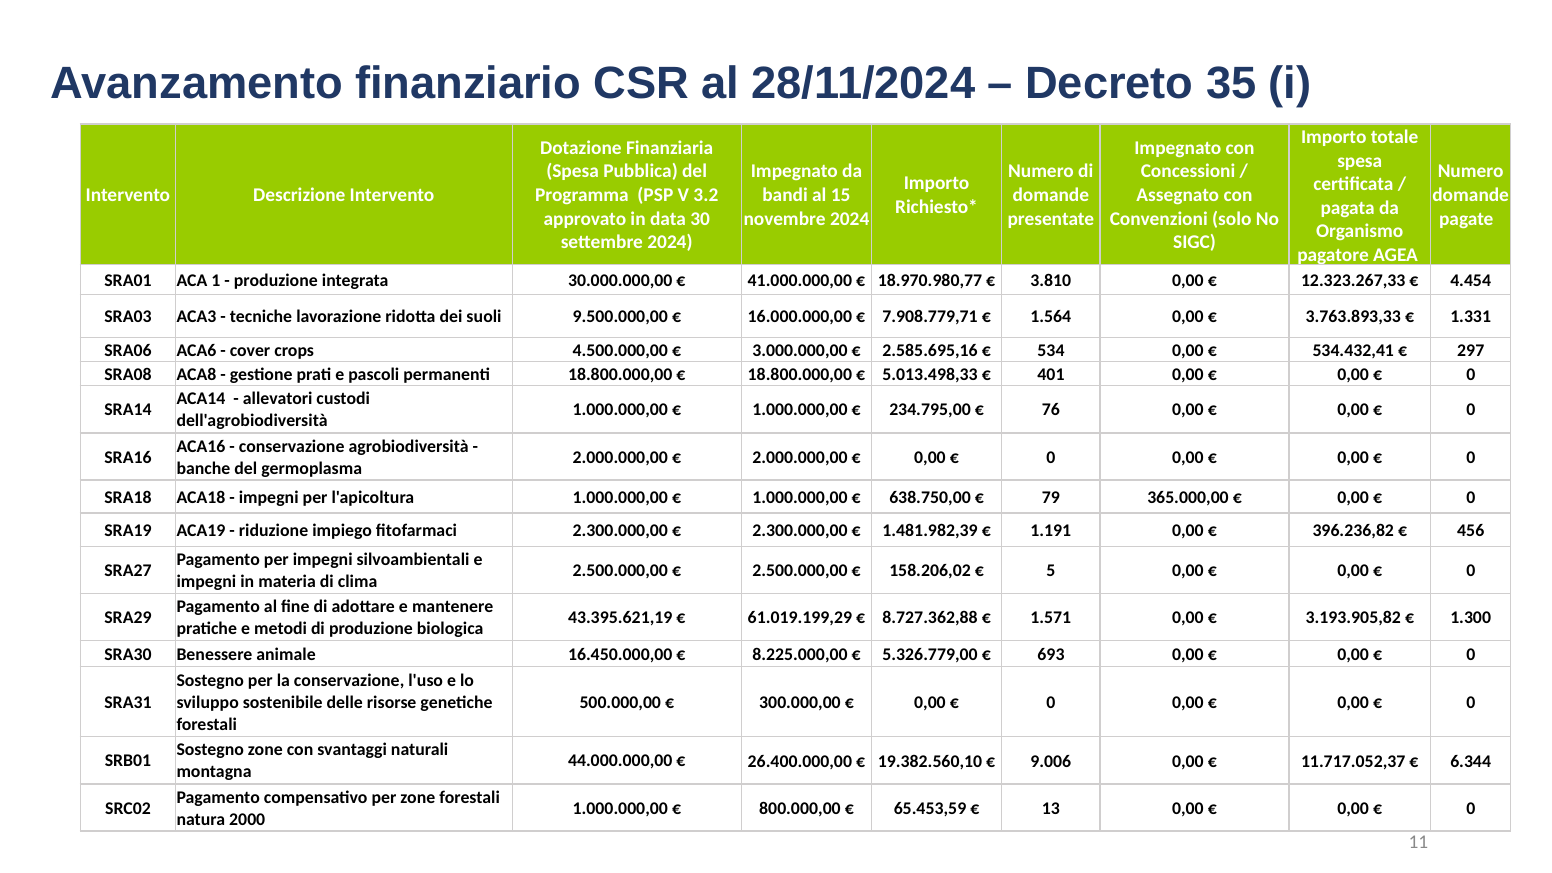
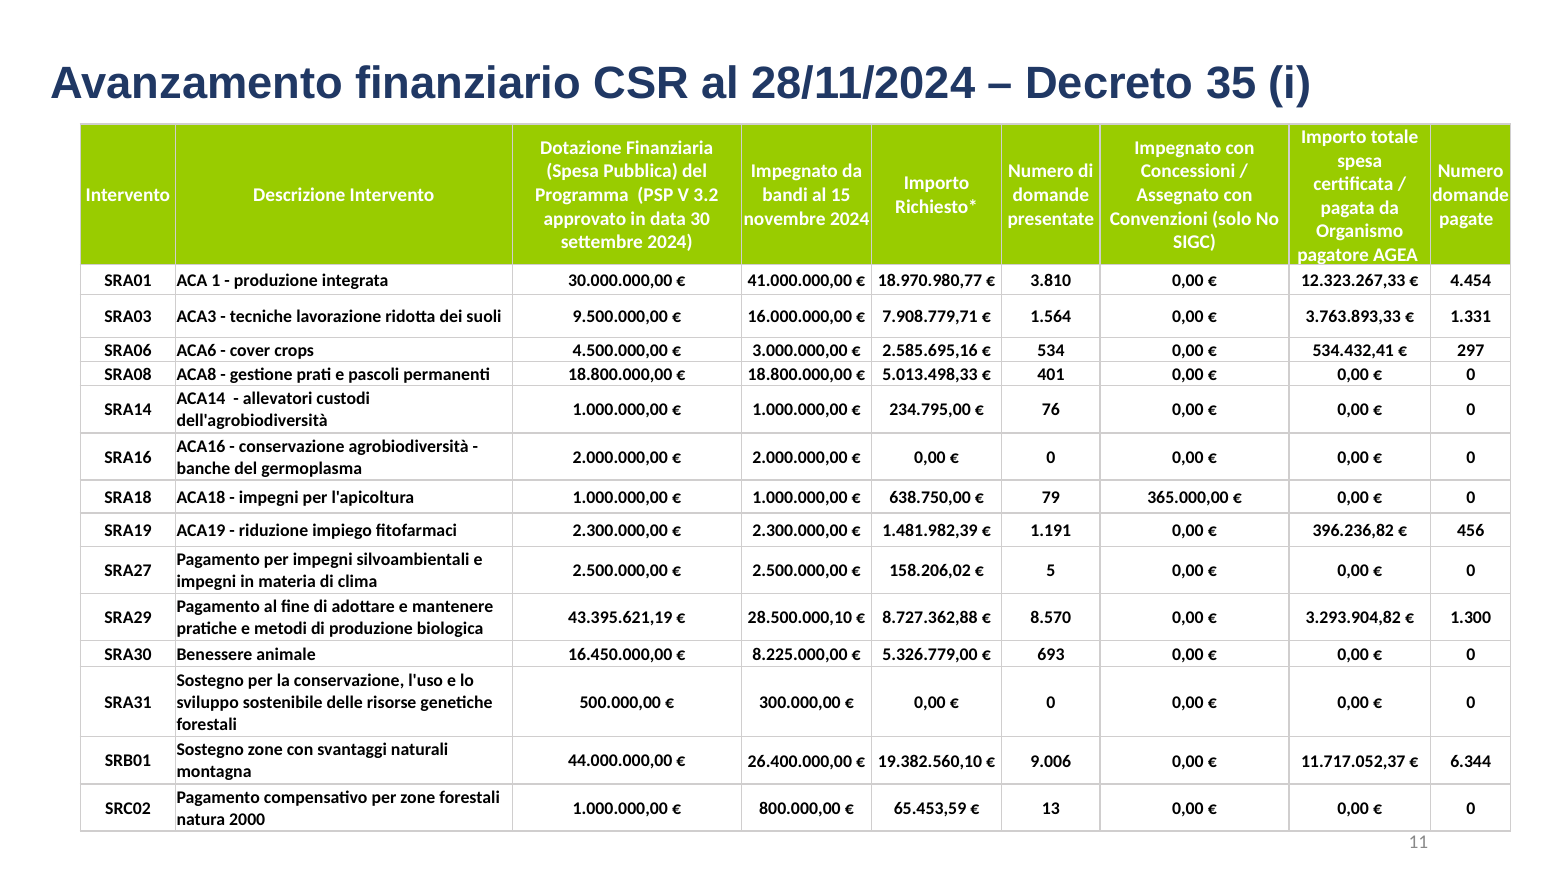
61.019.199,29: 61.019.199,29 -> 28.500.000,10
1.571: 1.571 -> 8.570
3.193.905,82: 3.193.905,82 -> 3.293.904,82
